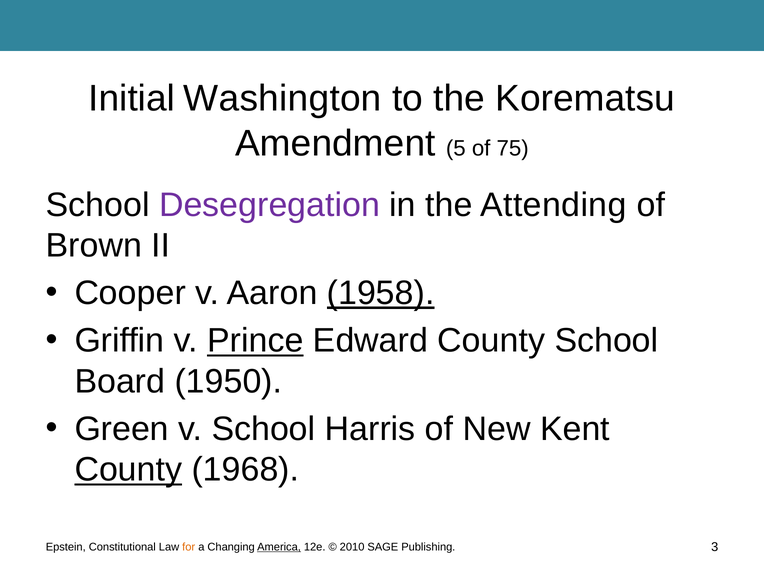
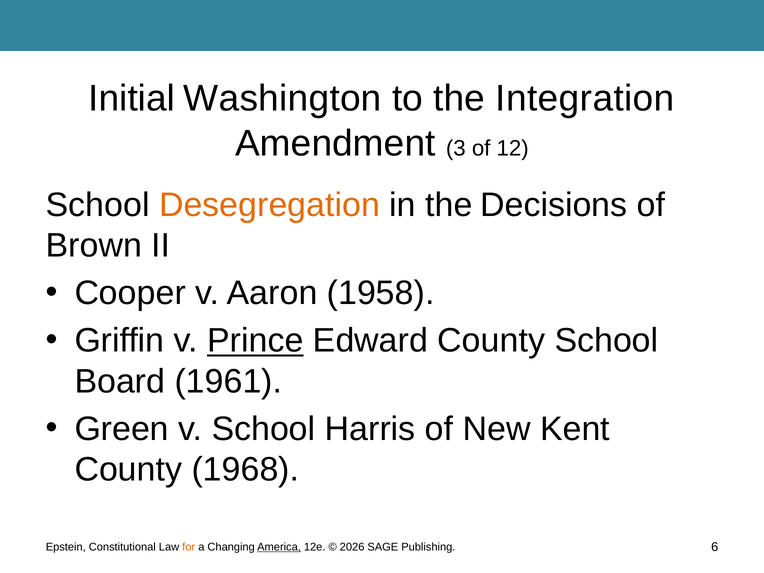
Korematsu: Korematsu -> Integration
5: 5 -> 3
75: 75 -> 12
Desegregation colour: purple -> orange
Attending: Attending -> Decisions
1958 underline: present -> none
1950: 1950 -> 1961
County at (128, 470) underline: present -> none
2010: 2010 -> 2026
3: 3 -> 6
